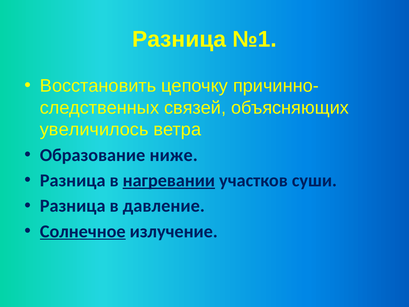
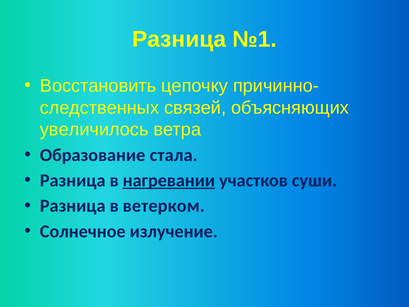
ниже: ниже -> стала
давление: давление -> ветерком
Солнечное underline: present -> none
